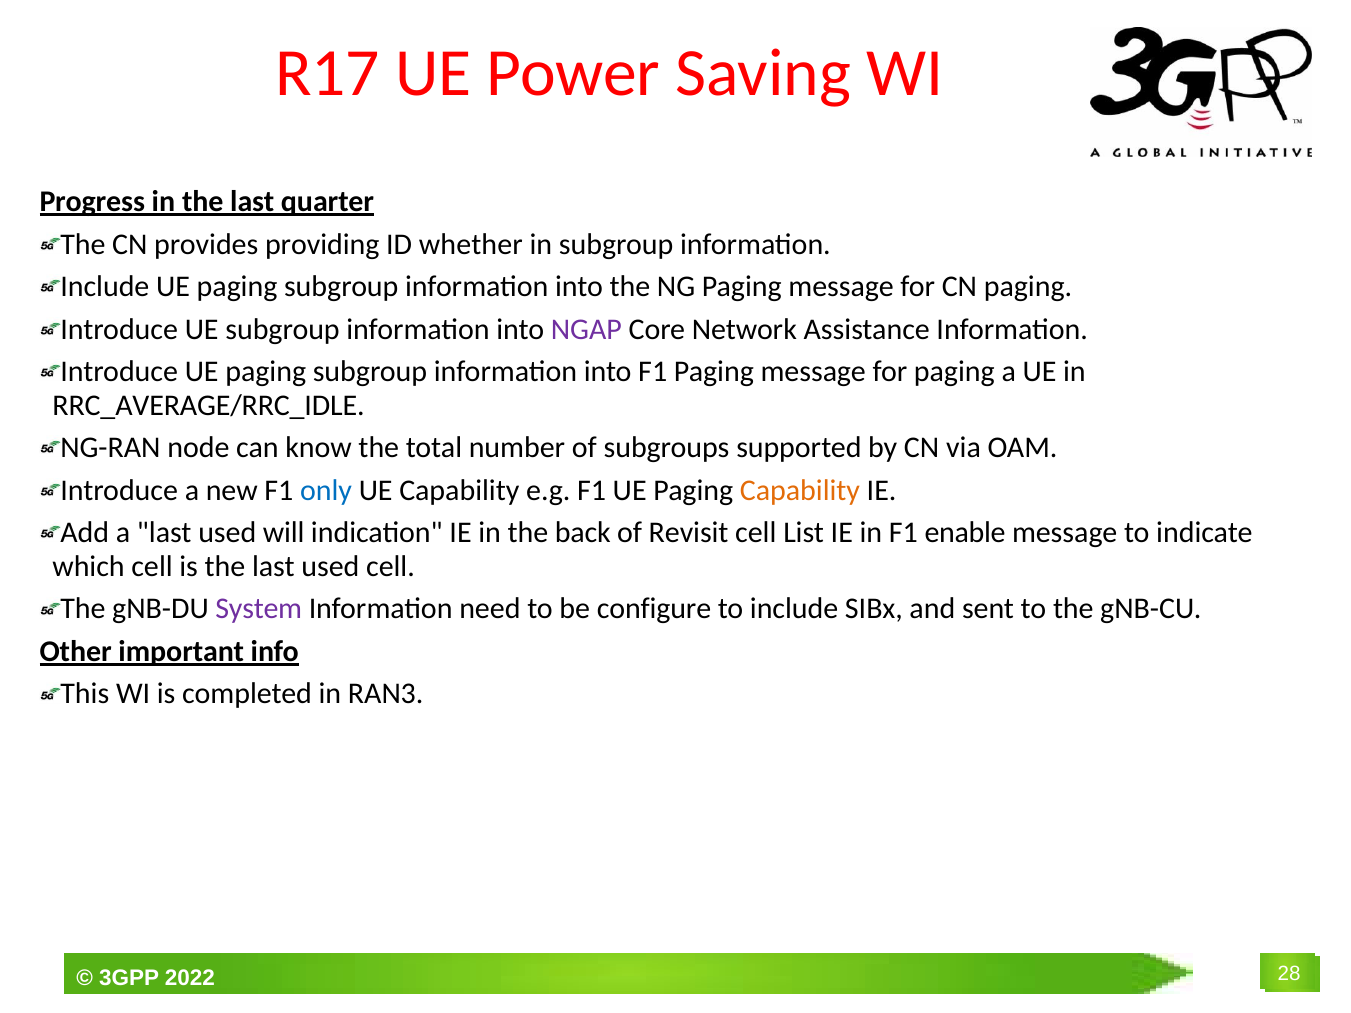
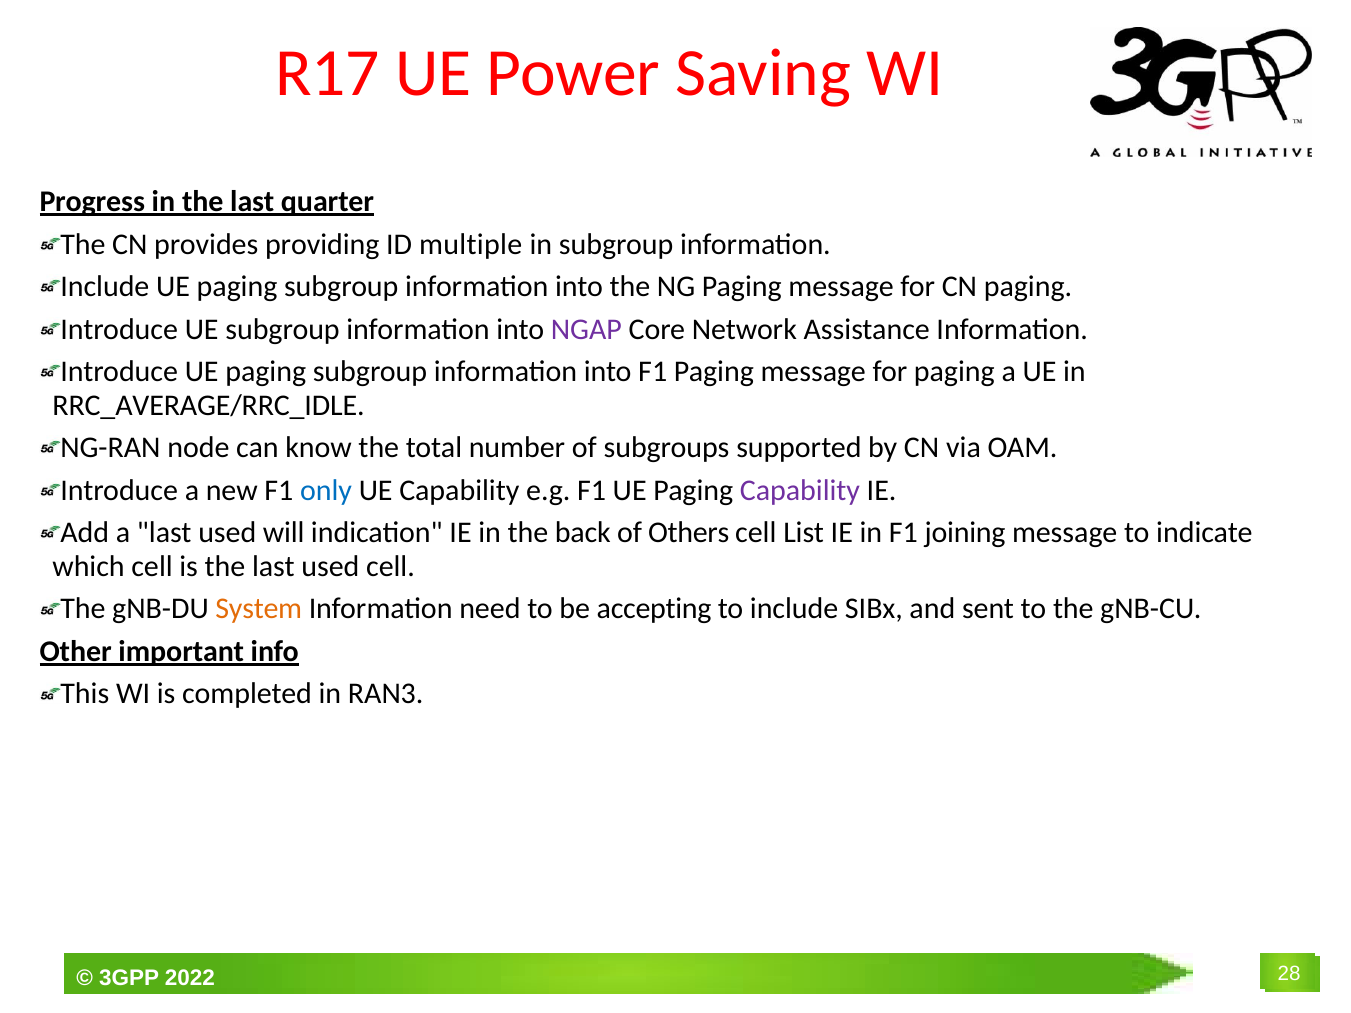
whether: whether -> multiple
Capability at (800, 491) colour: orange -> purple
Revisit: Revisit -> Others
enable: enable -> joining
System colour: purple -> orange
configure: configure -> accepting
